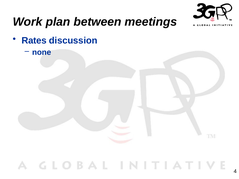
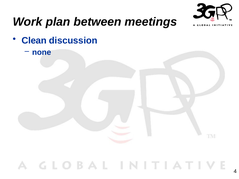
Rates: Rates -> Clean
